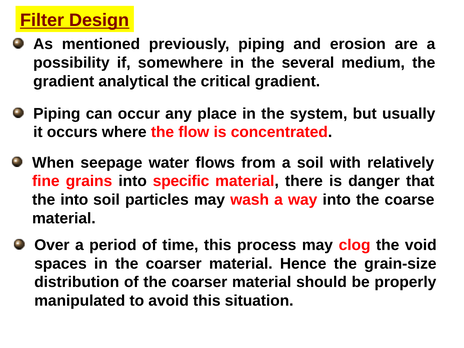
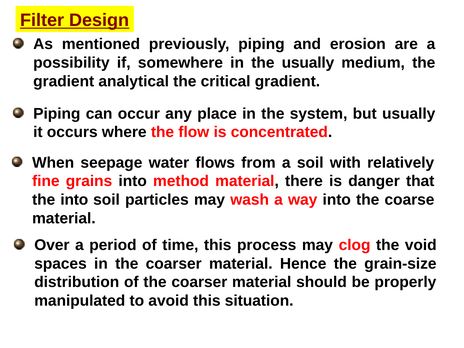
the several: several -> usually
specific: specific -> method
